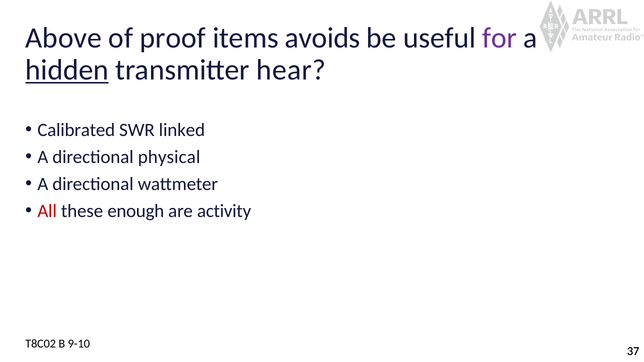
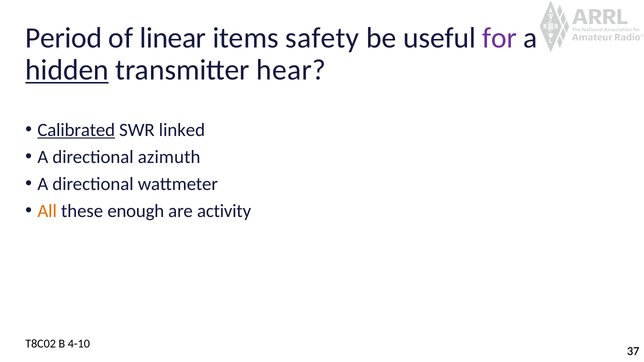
Above: Above -> Period
proof: proof -> linear
avoids: avoids -> safety
Calibrated underline: none -> present
physical: physical -> azimuth
All colour: red -> orange
9-10: 9-10 -> 4-10
